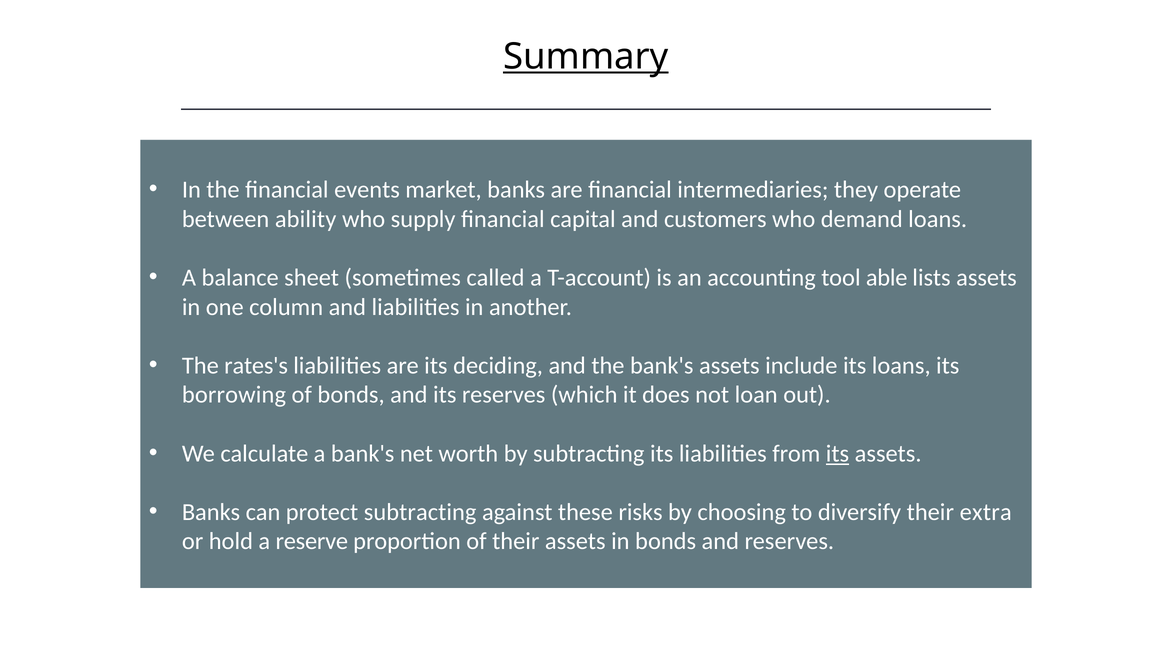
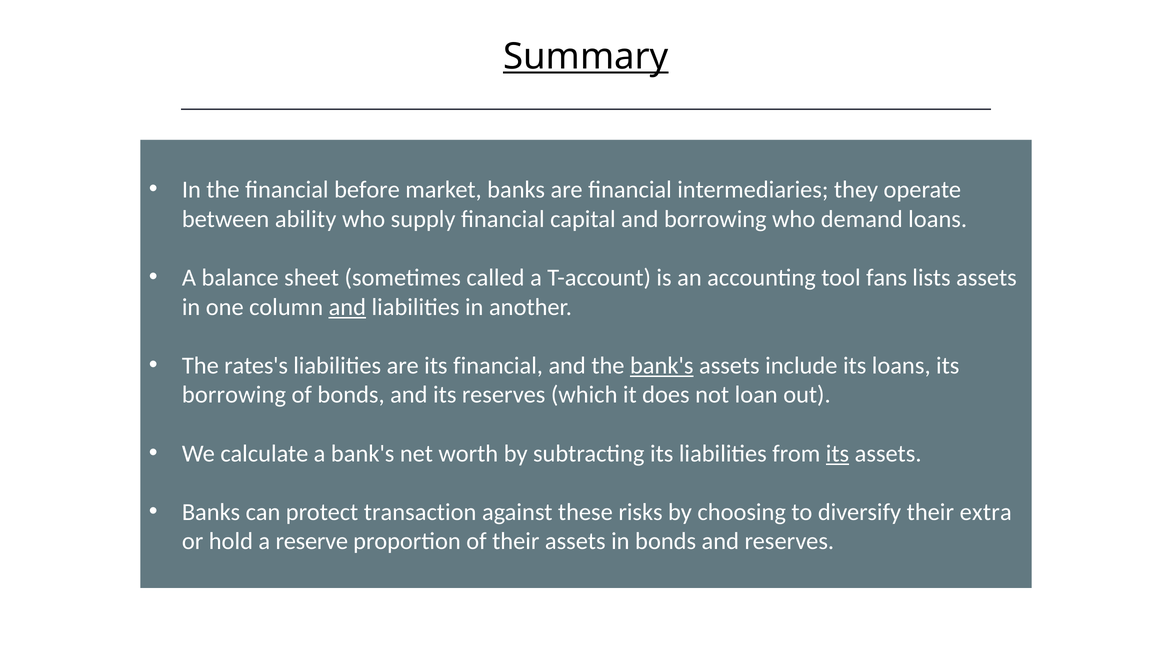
events: events -> before
and customers: customers -> borrowing
able: able -> fans
and at (347, 307) underline: none -> present
its deciding: deciding -> financial
bank's at (662, 366) underline: none -> present
protect subtracting: subtracting -> transaction
